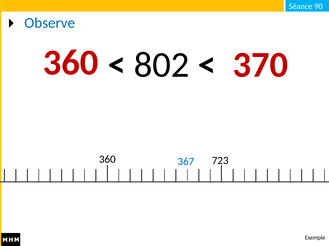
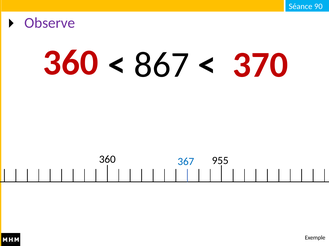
Observe colour: blue -> purple
802: 802 -> 867
723: 723 -> 955
